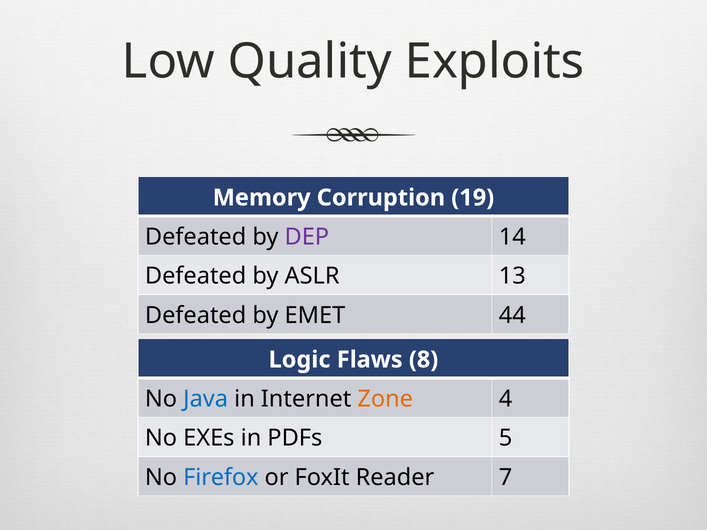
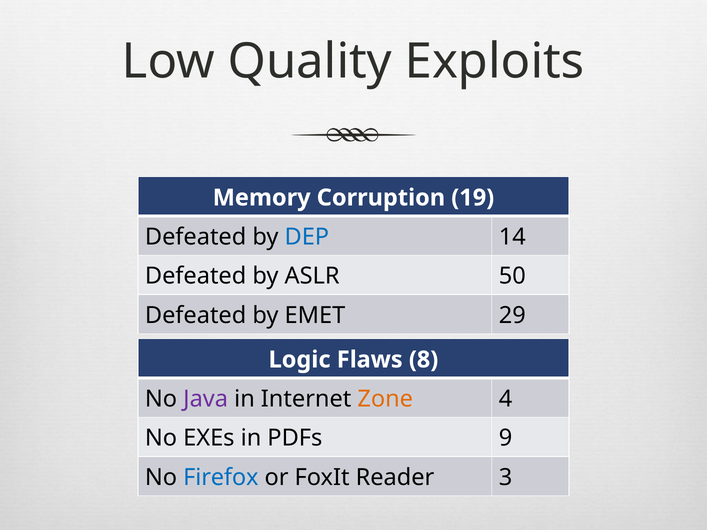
DEP colour: purple -> blue
13: 13 -> 50
44: 44 -> 29
Java colour: blue -> purple
5: 5 -> 9
7: 7 -> 3
